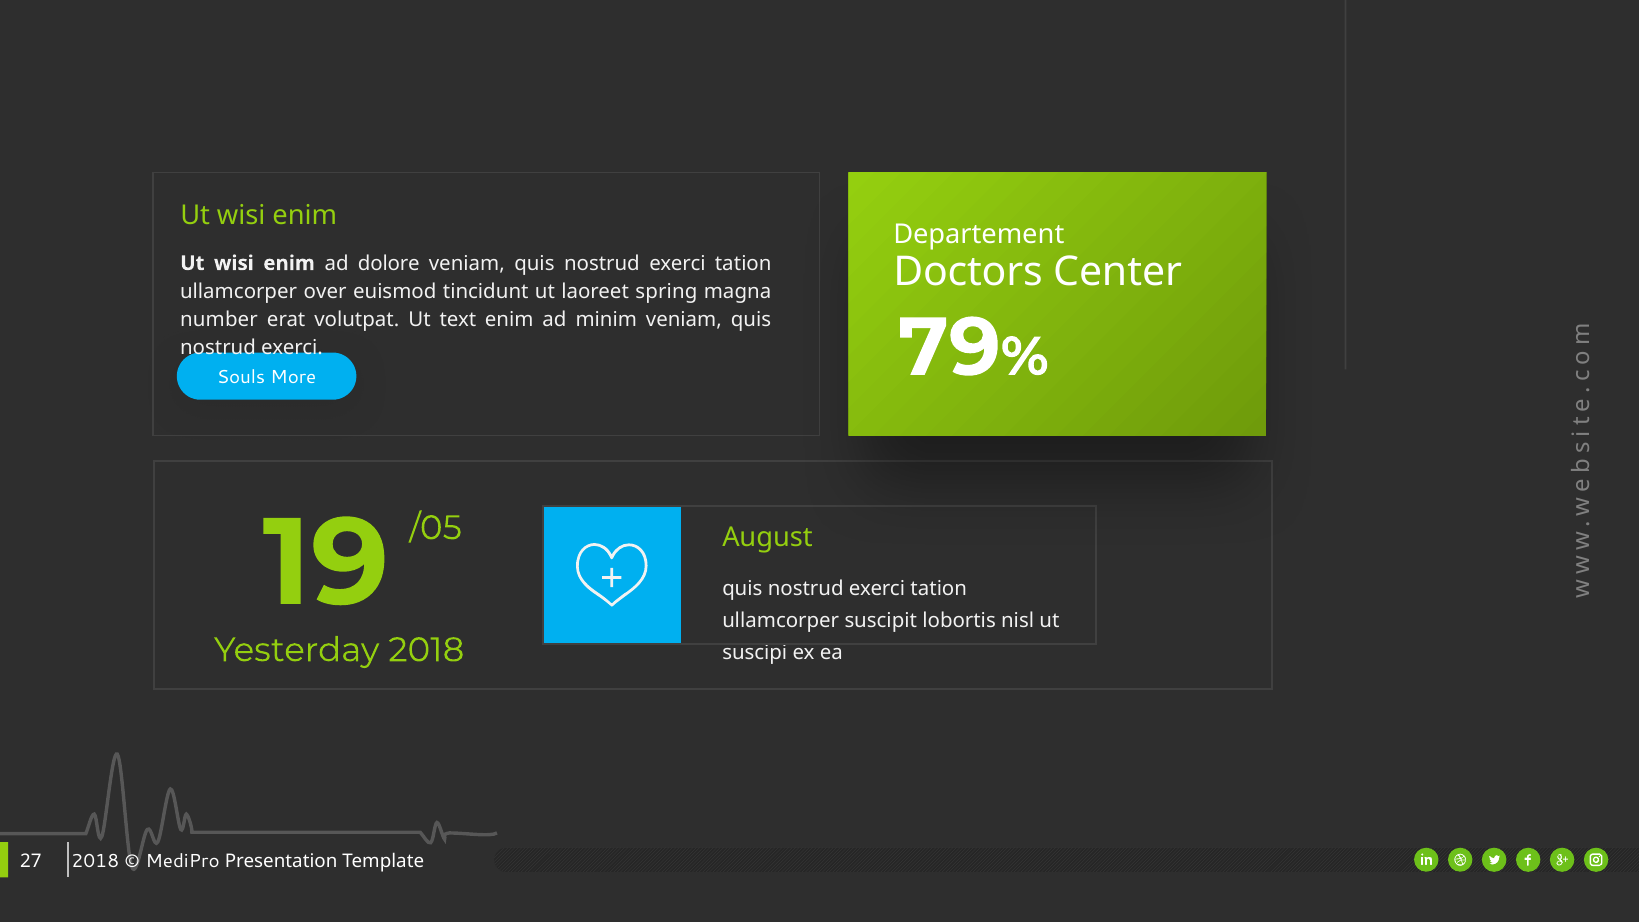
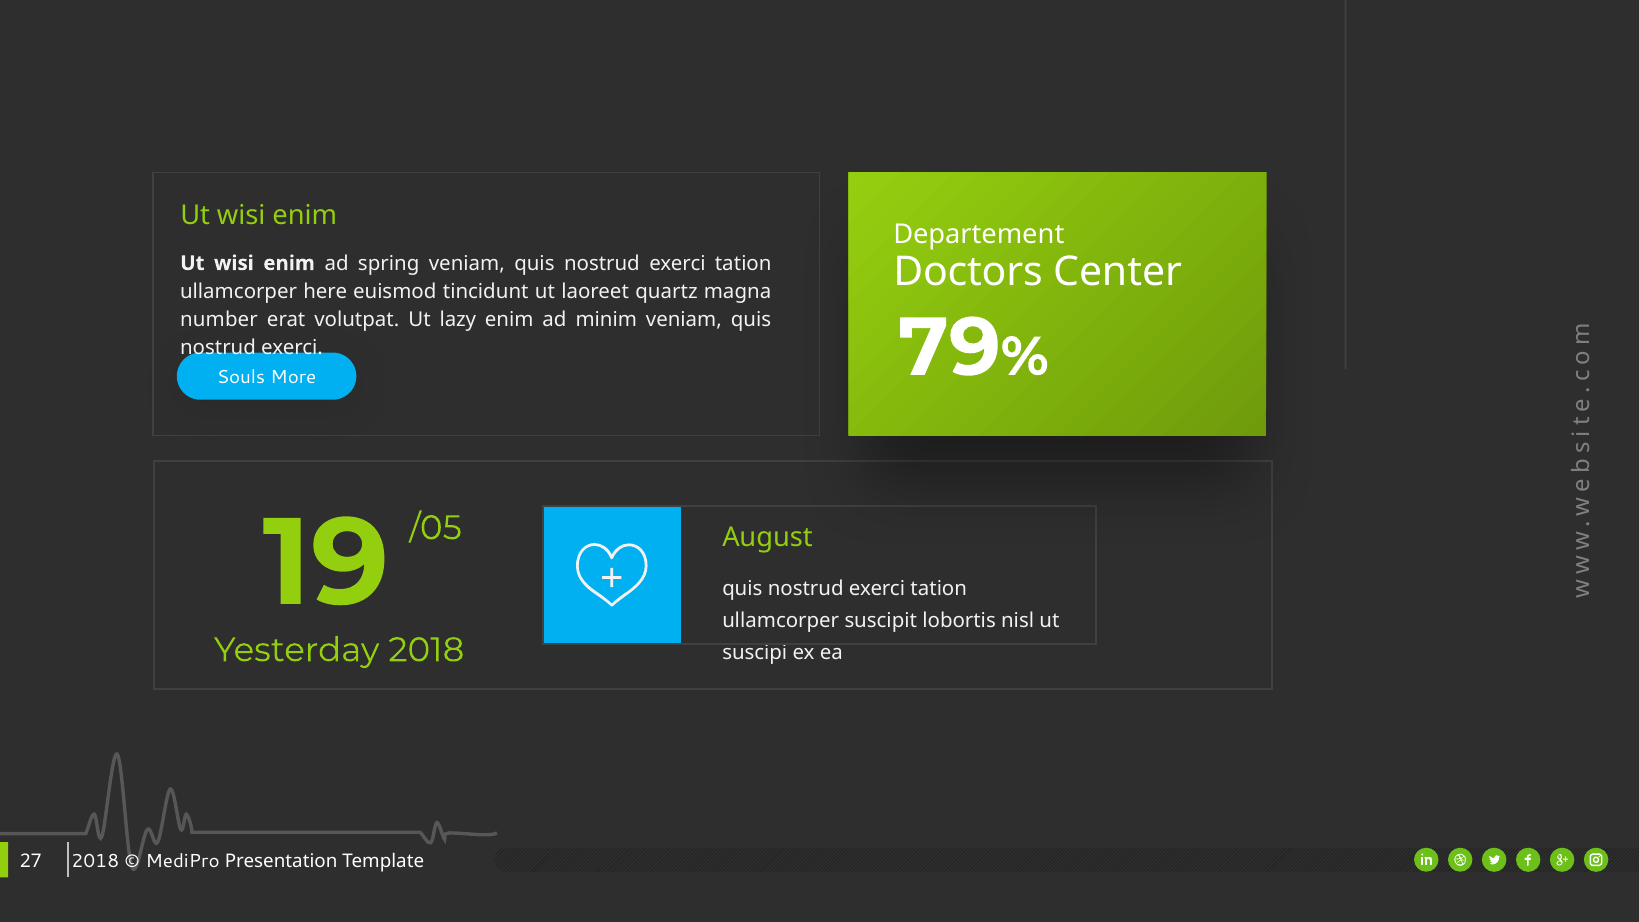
dolore: dolore -> spring
over: over -> here
spring: spring -> quartz
text: text -> lazy
